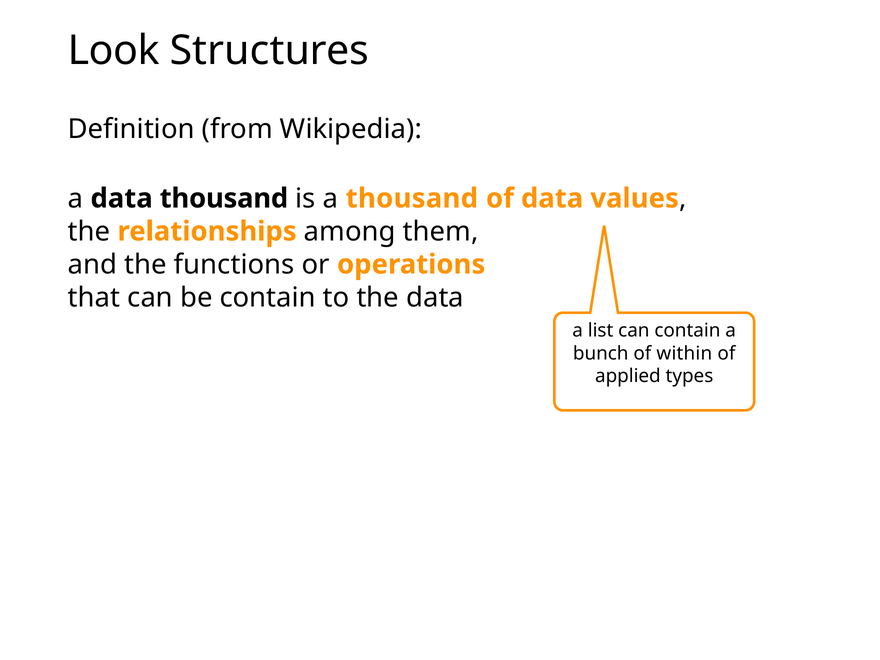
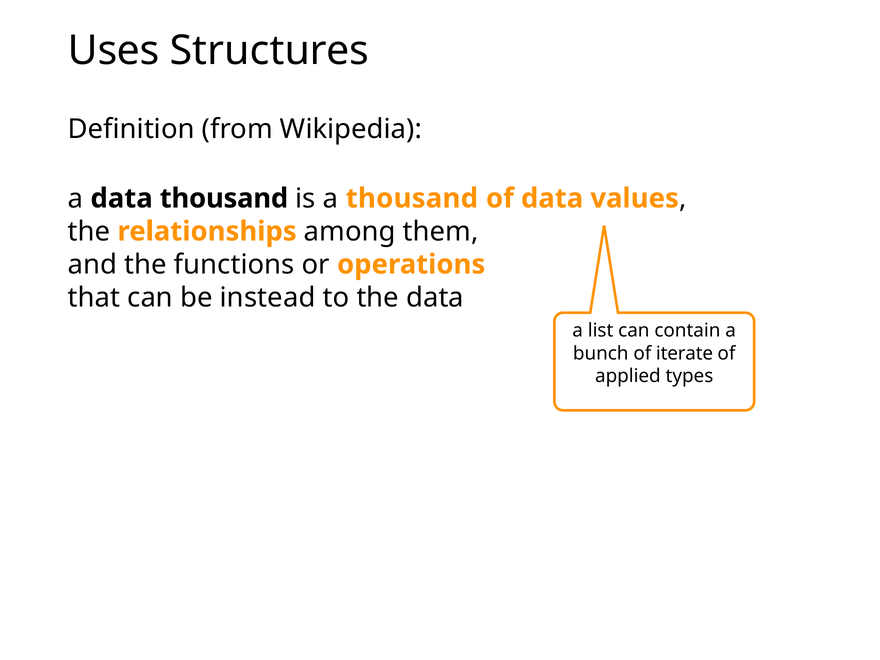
Look: Look -> Uses
be contain: contain -> instead
within: within -> iterate
